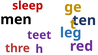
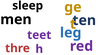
sleep colour: red -> black
